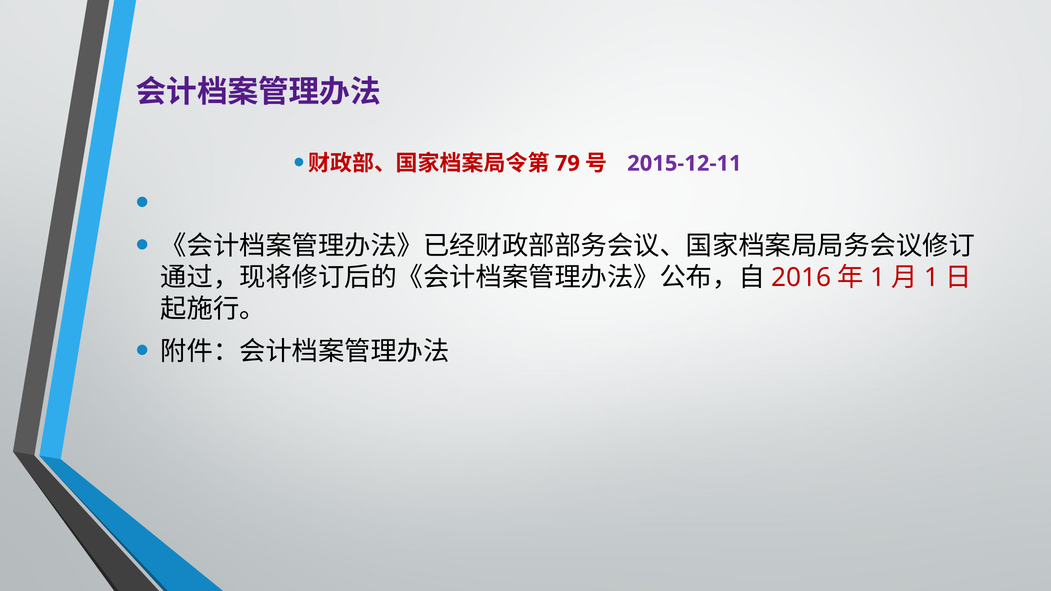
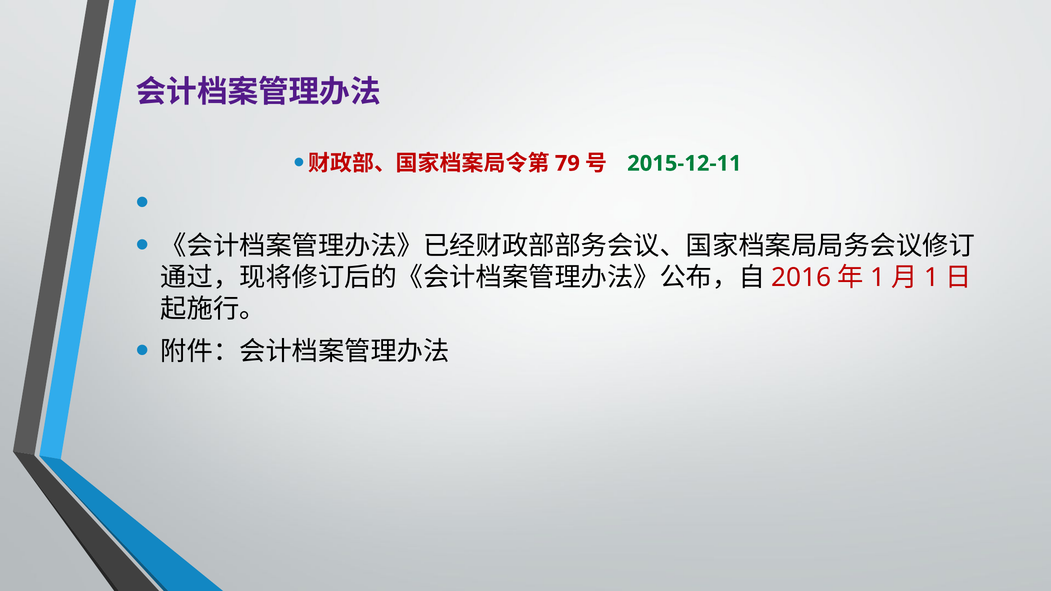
2015-12-11 colour: purple -> green
